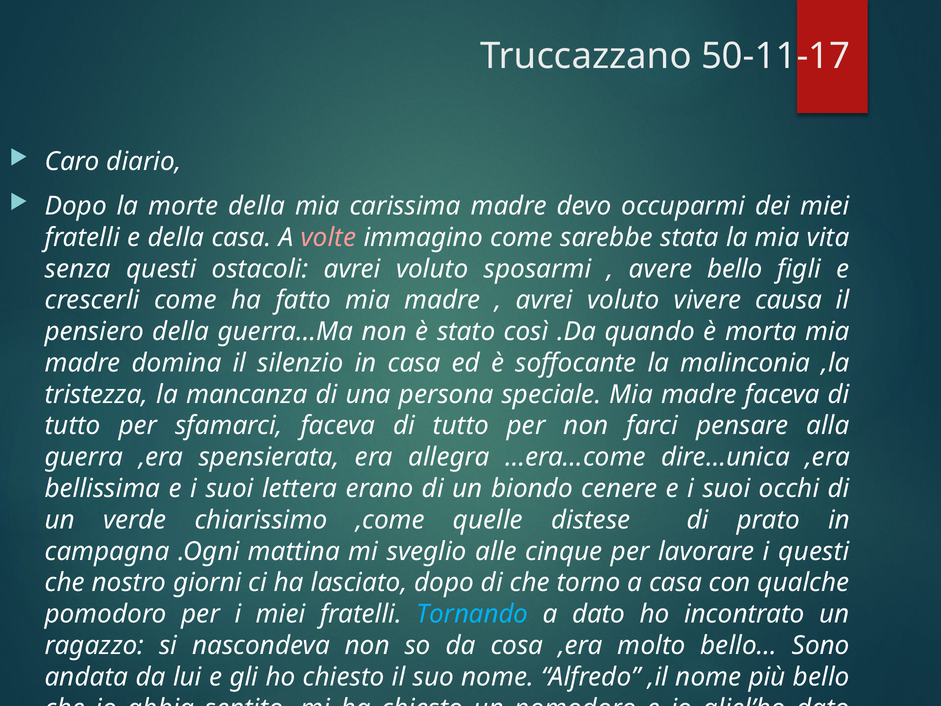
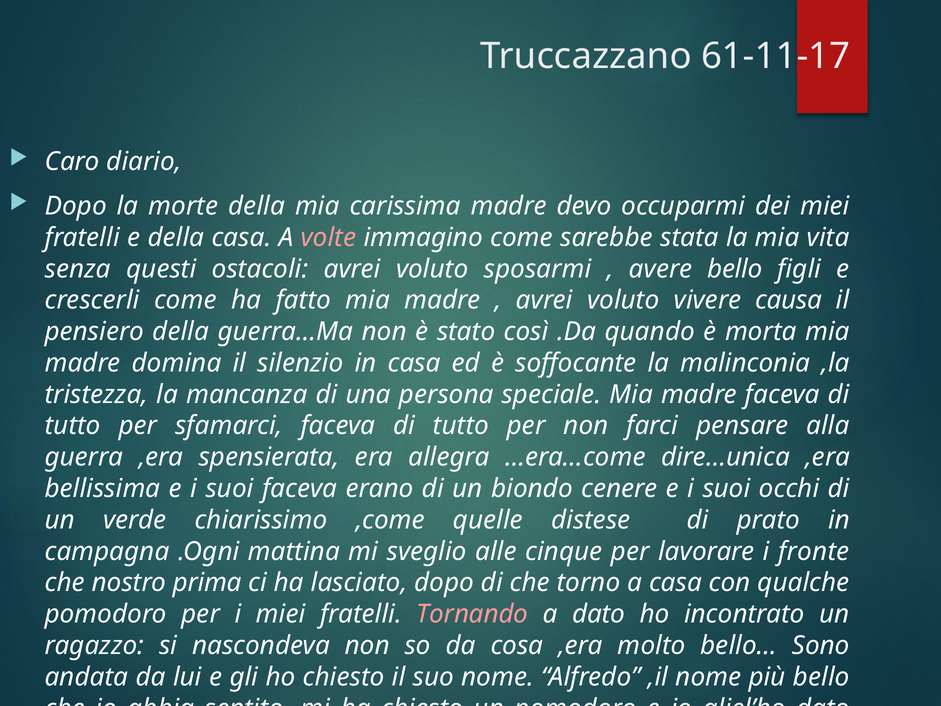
50-11-17: 50-11-17 -> 61-11-17
suoi lettera: lettera -> faceva
i questi: questi -> fronte
giorni: giorni -> prima
Tornando colour: light blue -> pink
